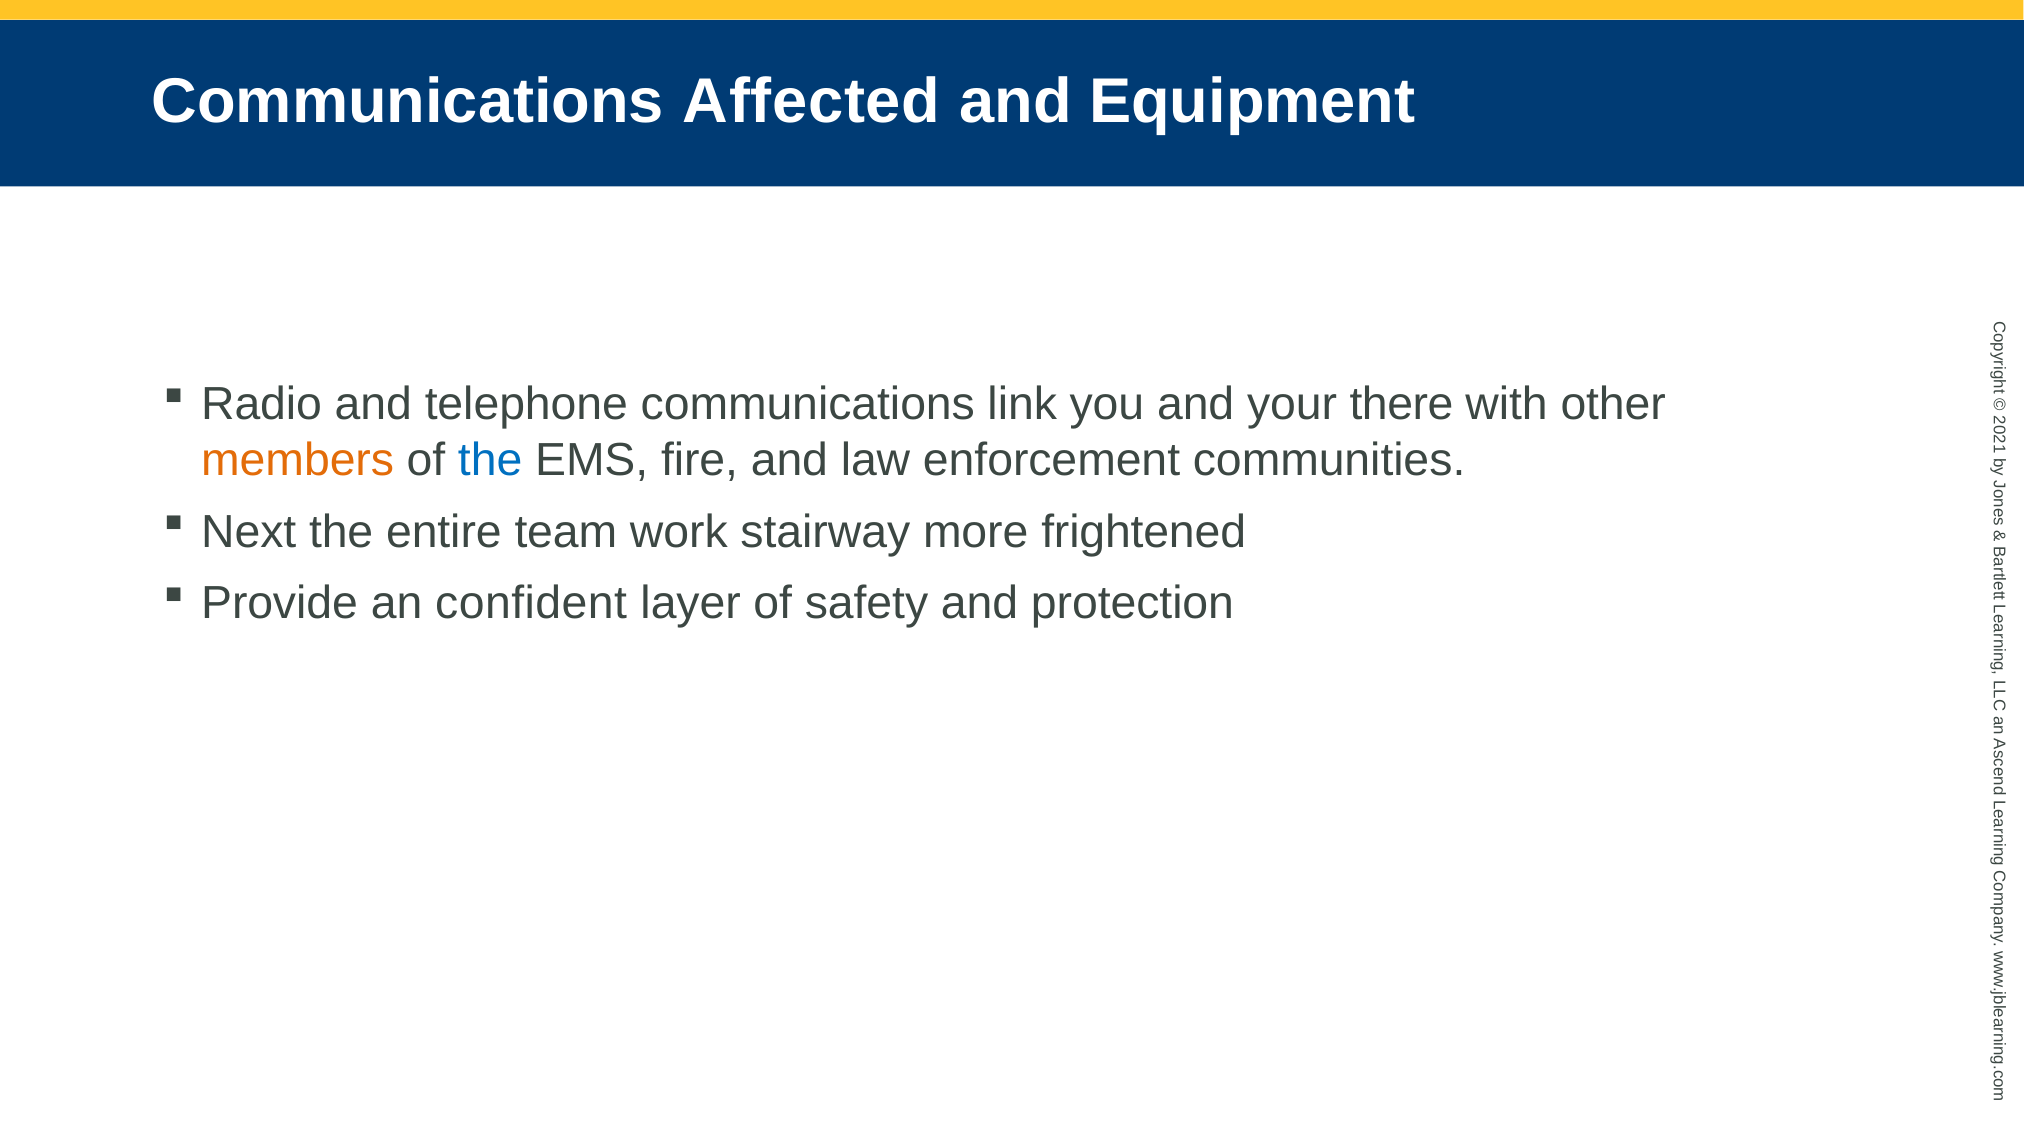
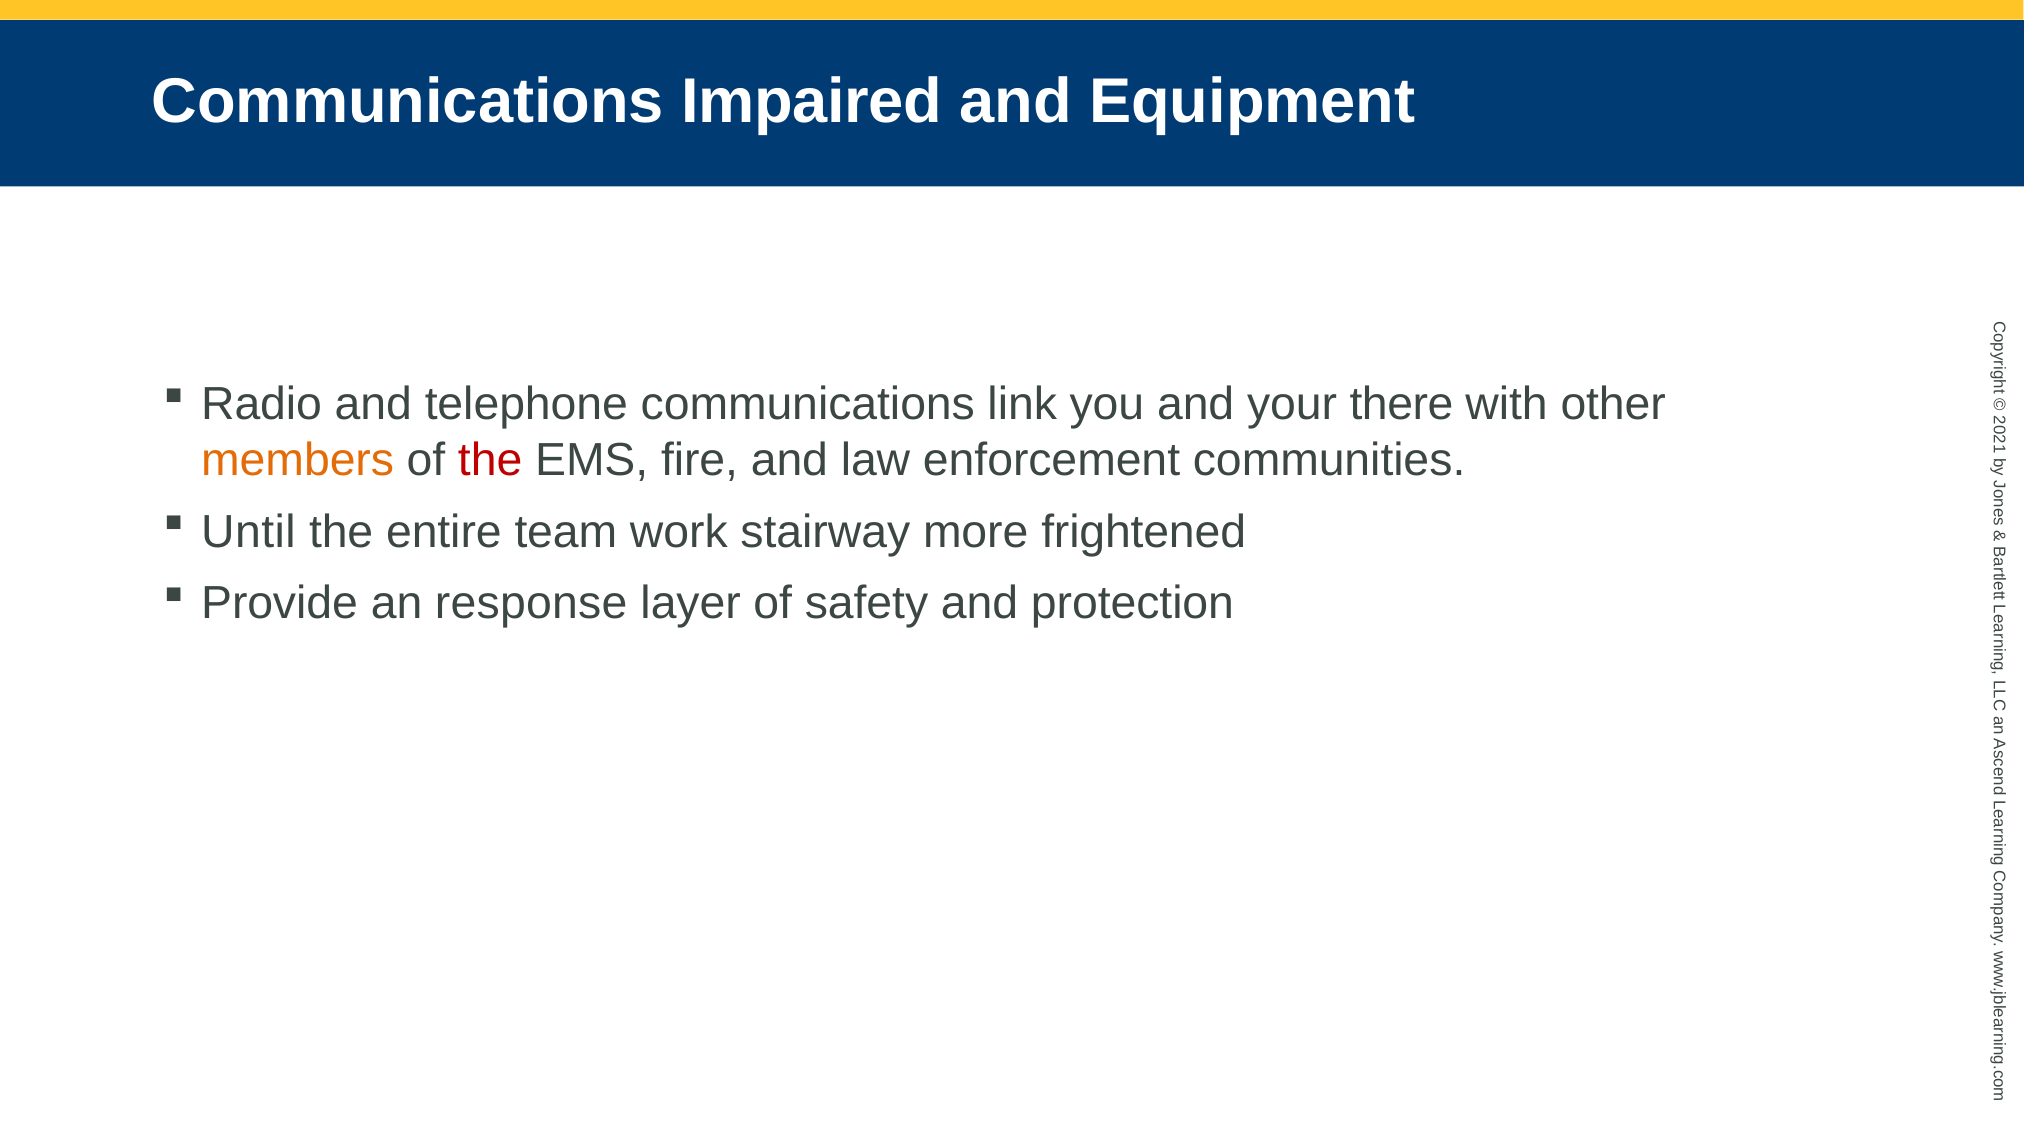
Affected: Affected -> Impaired
the at (490, 460) colour: blue -> red
Next: Next -> Until
confident: confident -> response
